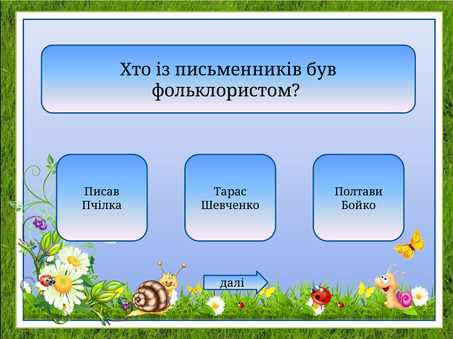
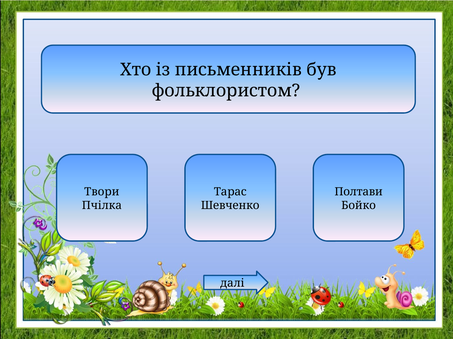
Писав: Писав -> Твори
